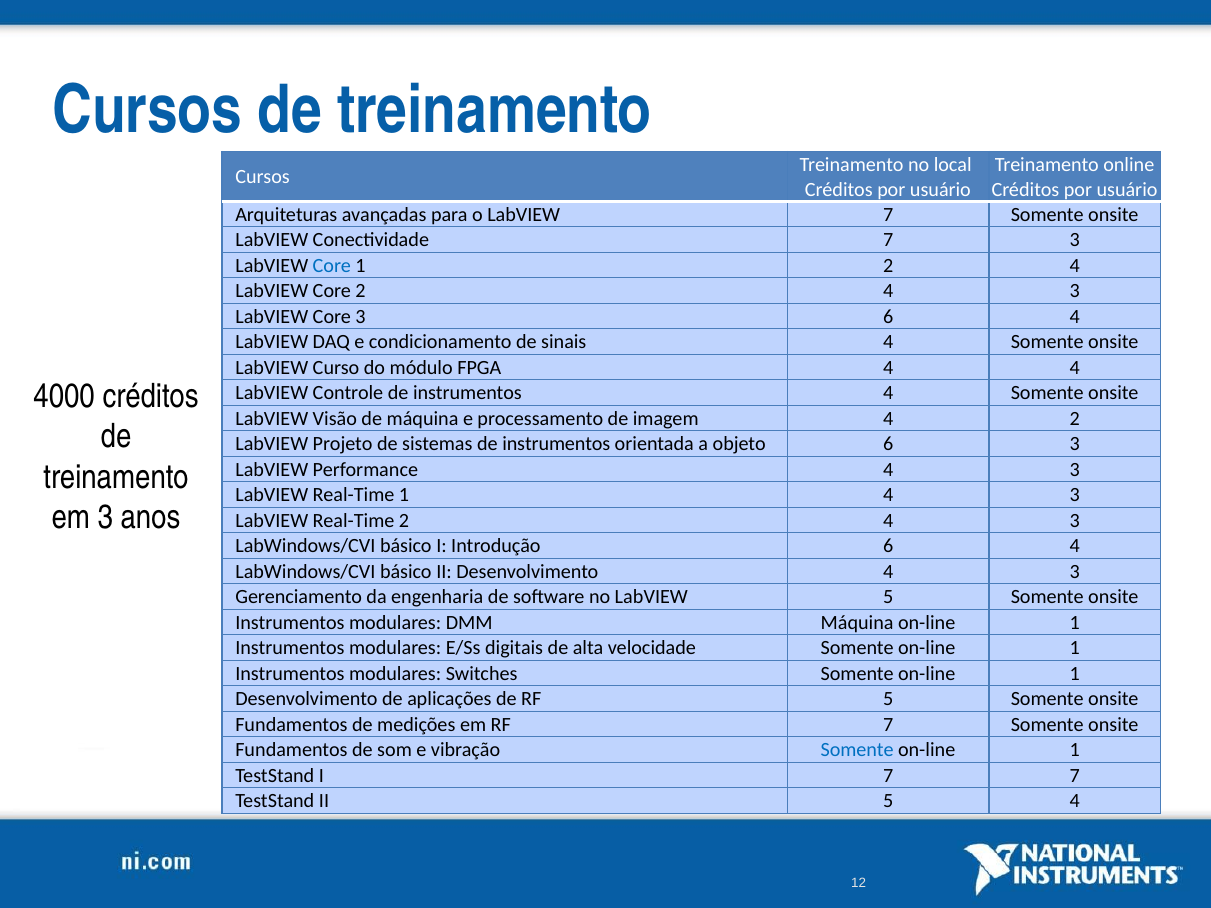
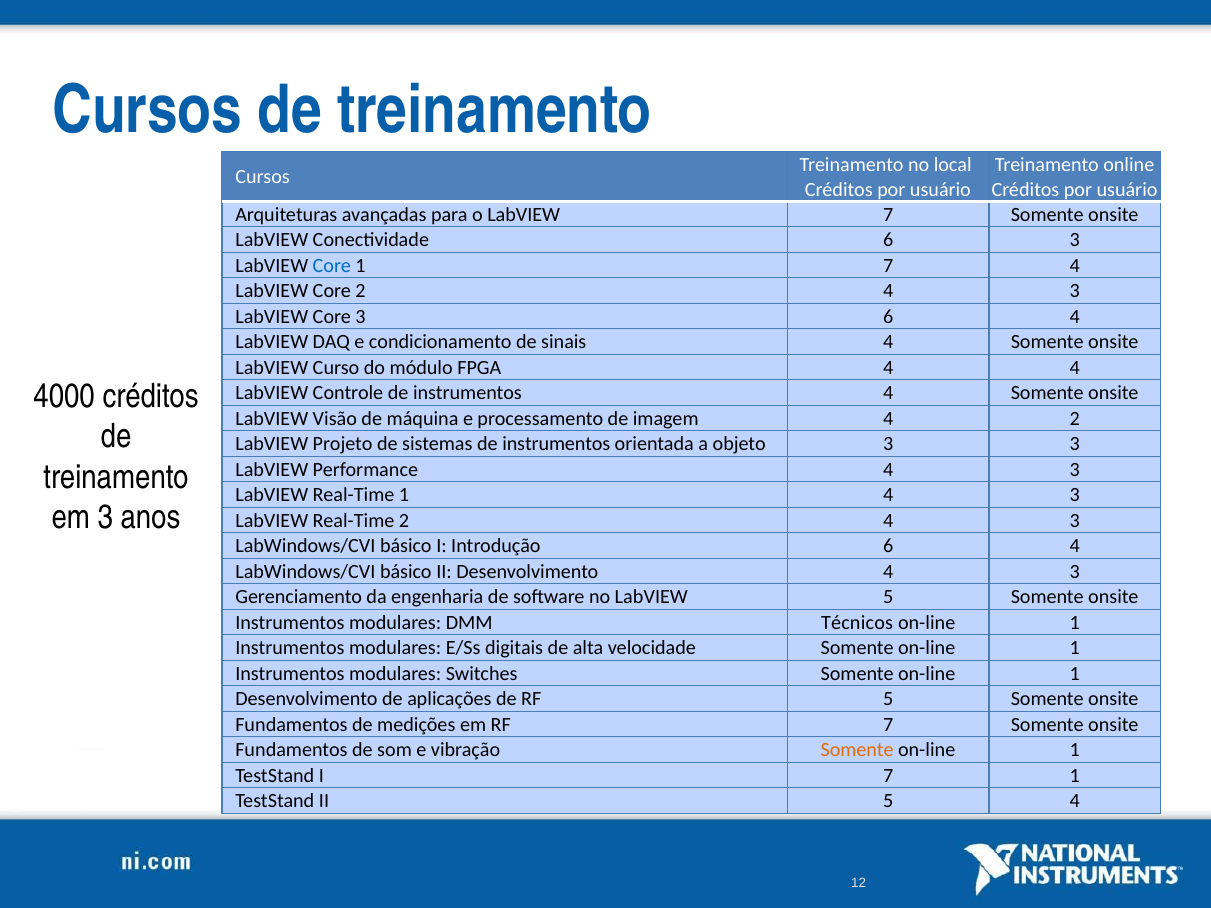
Conectividade 7: 7 -> 6
1 2: 2 -> 7
objeto 6: 6 -> 3
DMM Máquina: Máquina -> Técnicos
Somente at (857, 750) colour: blue -> orange
7 7: 7 -> 1
